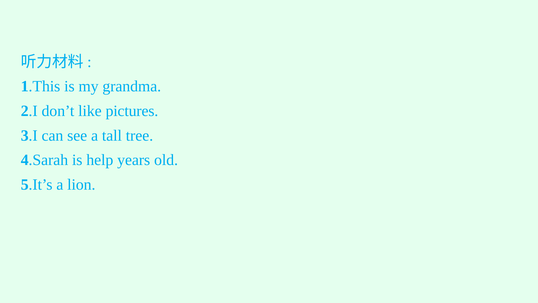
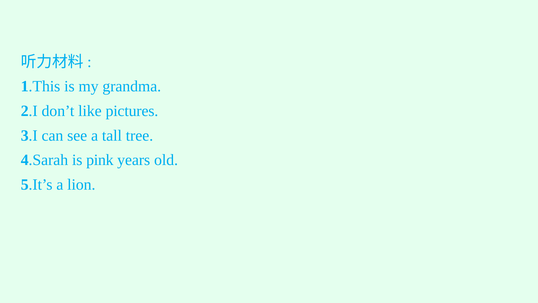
help: help -> pink
